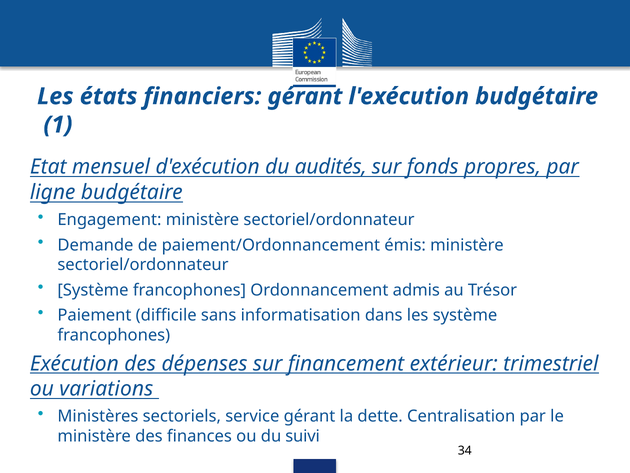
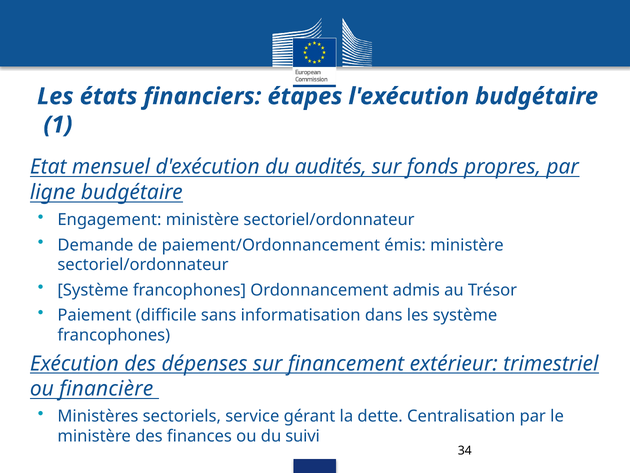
financiers gérant: gérant -> étapes
variations: variations -> financière
